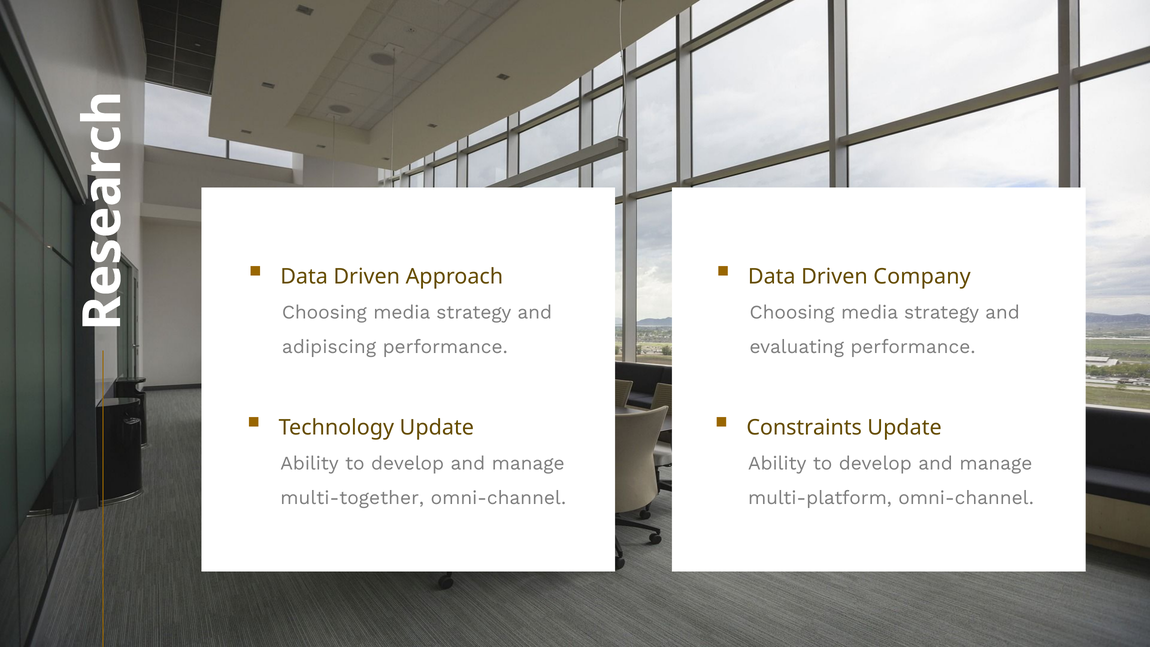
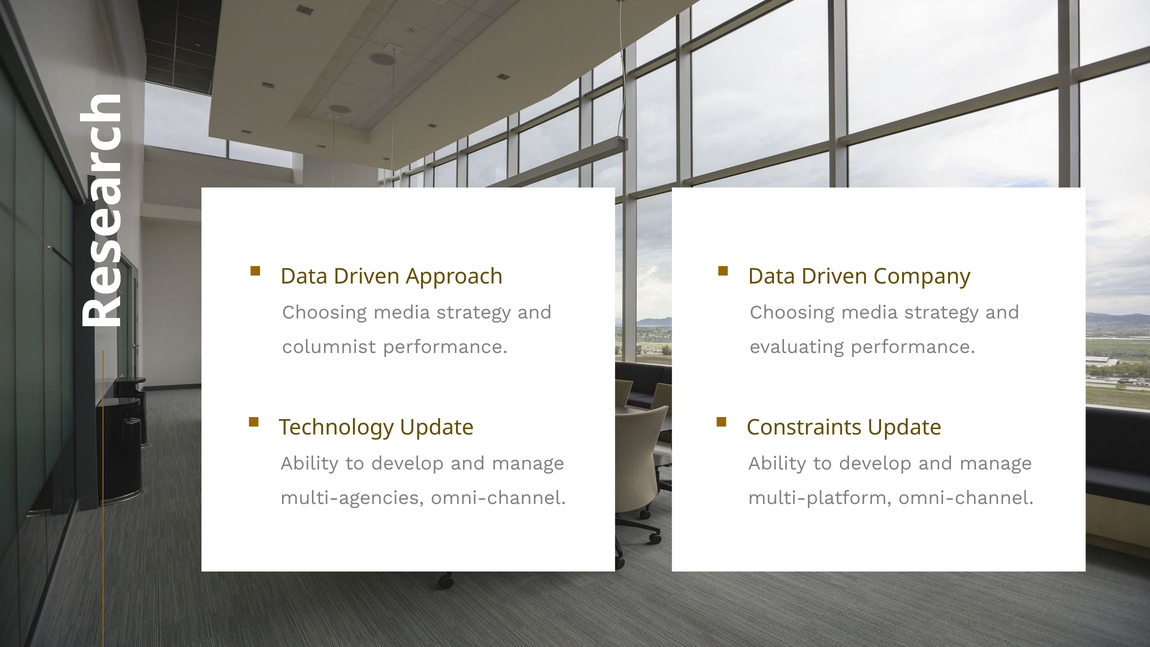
adipiscing: adipiscing -> columnist
multi-together: multi-together -> multi-agencies
